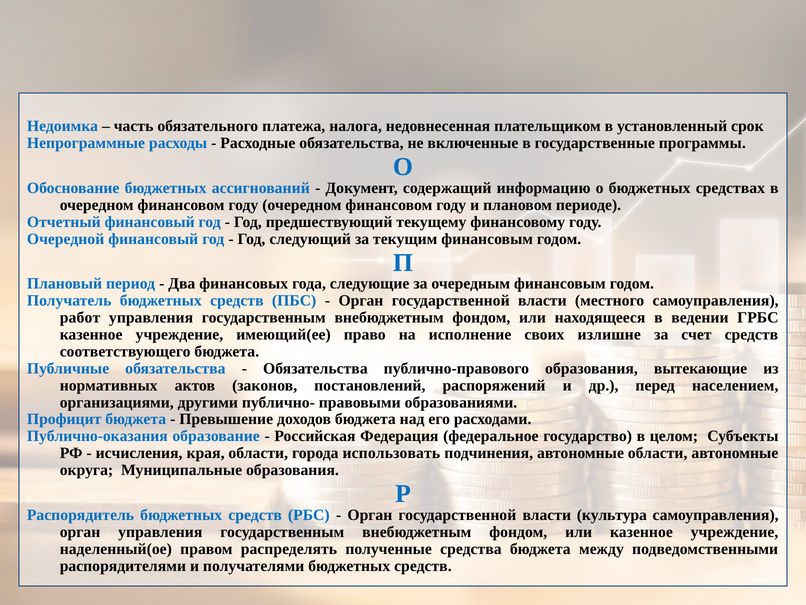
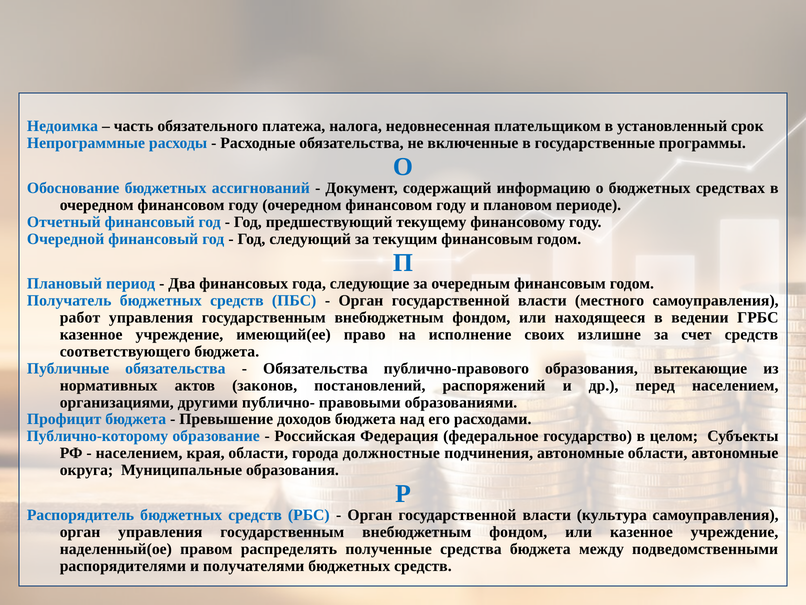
Публично-оказания: Публично-оказания -> Публично-которому
исчисления at (139, 453): исчисления -> населением
использовать: использовать -> должностные
